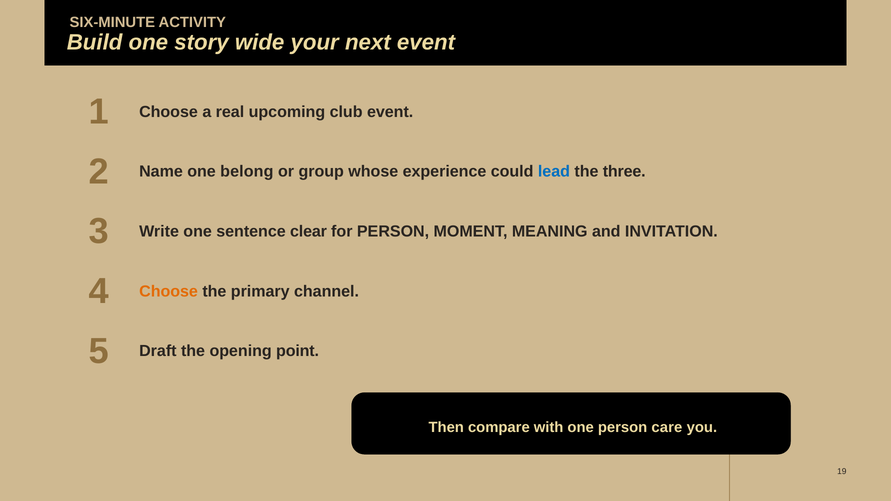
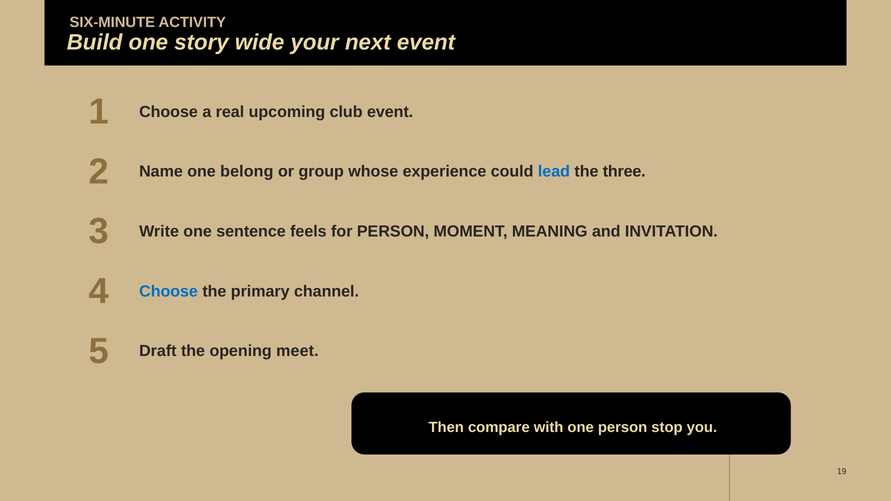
clear: clear -> feels
Choose at (169, 291) colour: orange -> blue
point: point -> meet
care: care -> stop
